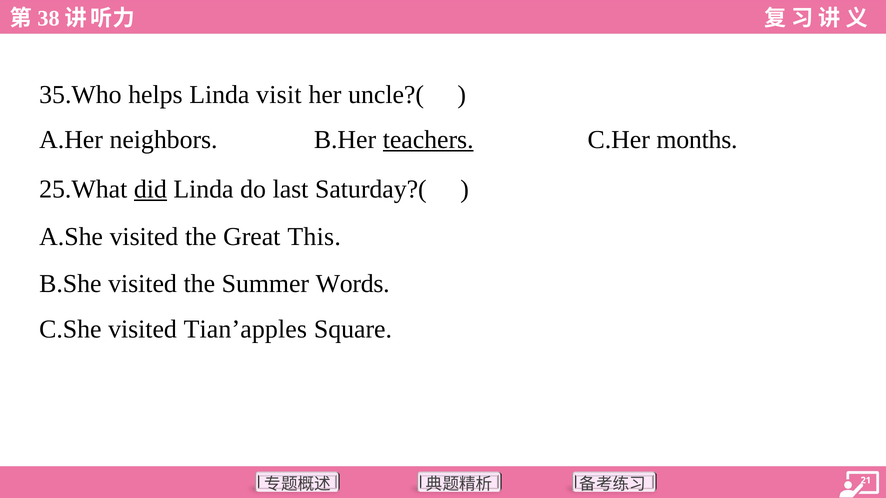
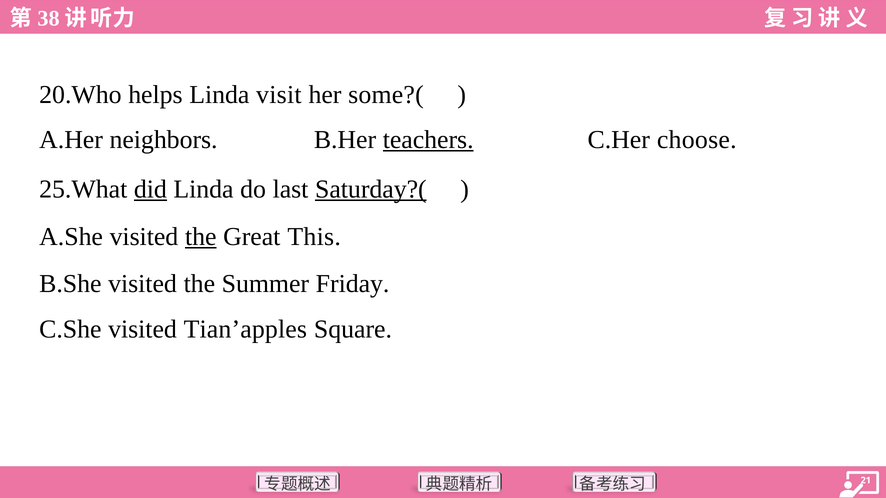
35.Who: 35.Who -> 20.Who
uncle?(: uncle?( -> some?(
months: months -> choose
Saturday?( underline: none -> present
the at (201, 237) underline: none -> present
Words: Words -> Friday
